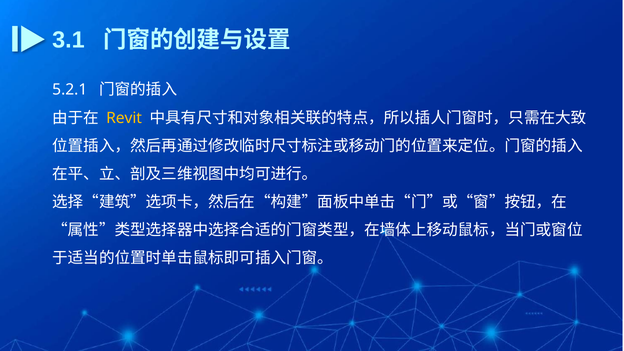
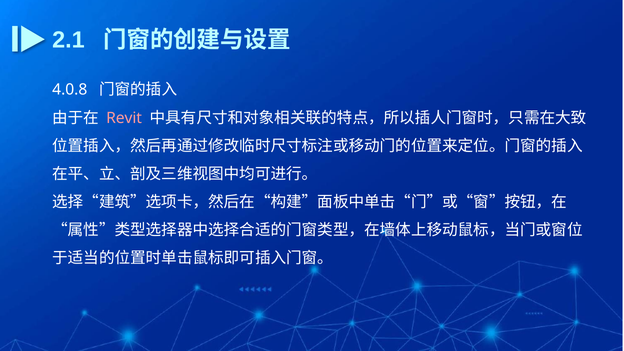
3.1: 3.1 -> 2.1
5.2.1: 5.2.1 -> 4.0.8
Revit colour: yellow -> pink
